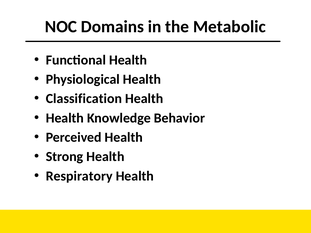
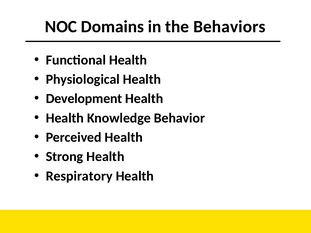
Metabolic: Metabolic -> Behaviors
Classification: Classification -> Development
